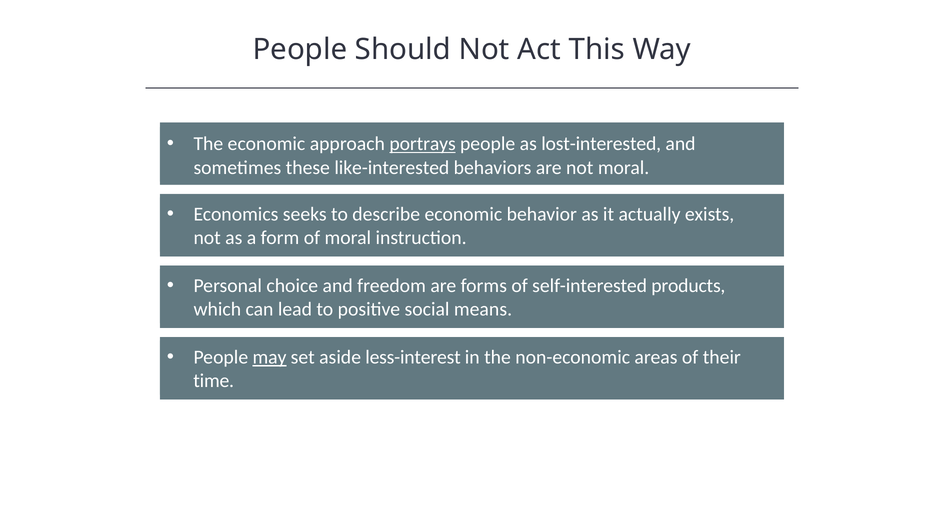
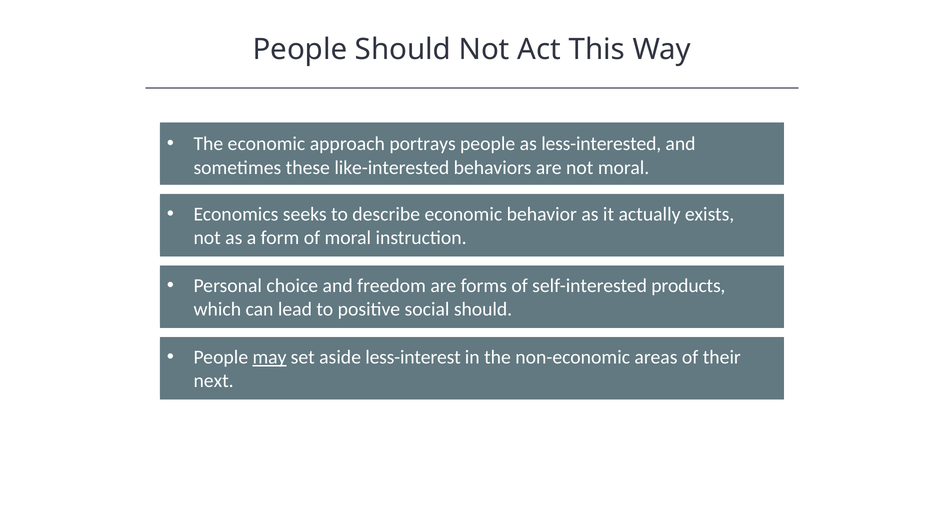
portrays underline: present -> none
lost-interested: lost-interested -> less-interested
social means: means -> should
time: time -> next
